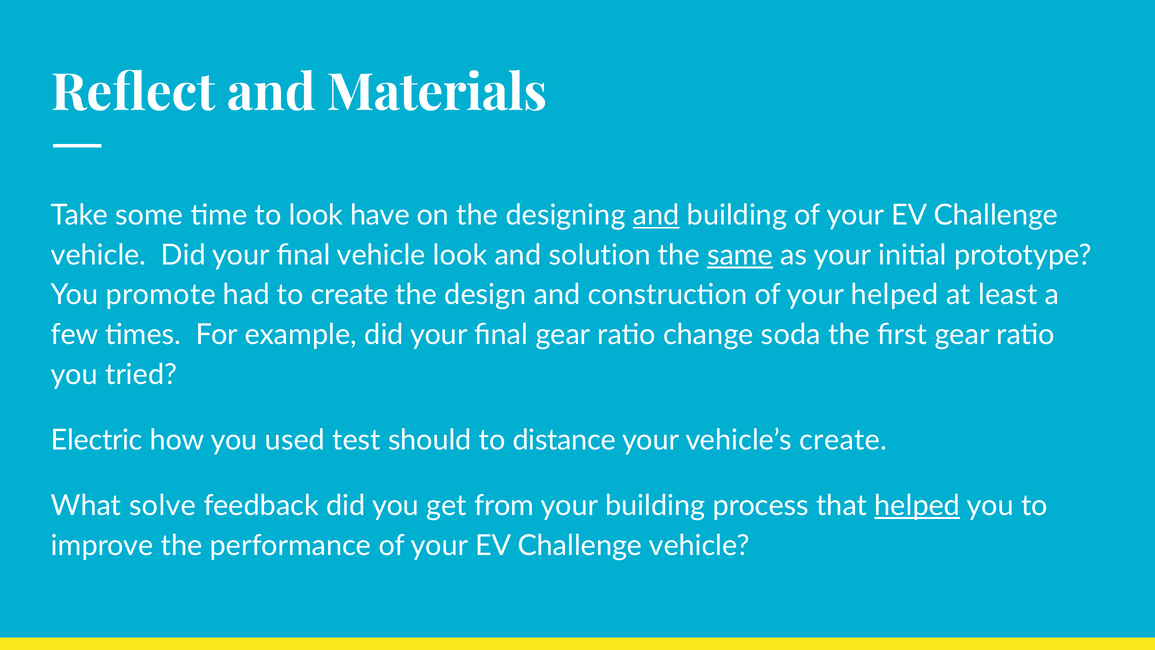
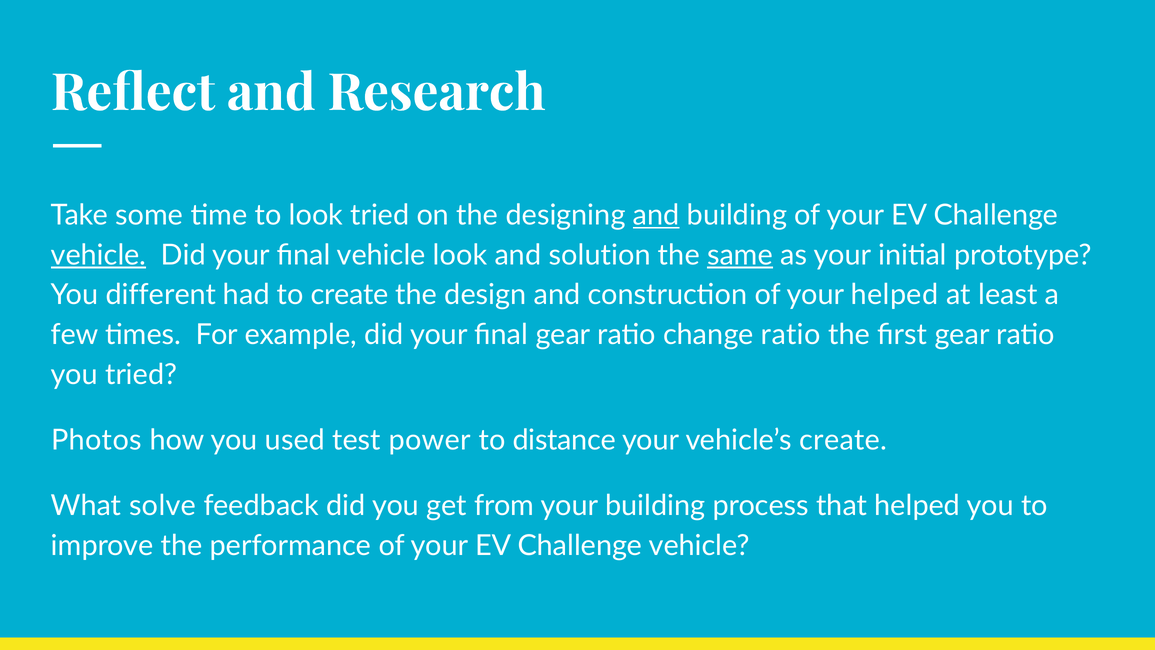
Materials: Materials -> Research
look have: have -> tried
vehicle at (99, 255) underline: none -> present
promote: promote -> different
change soda: soda -> ratio
Electric: Electric -> Photos
should: should -> power
helped at (917, 505) underline: present -> none
